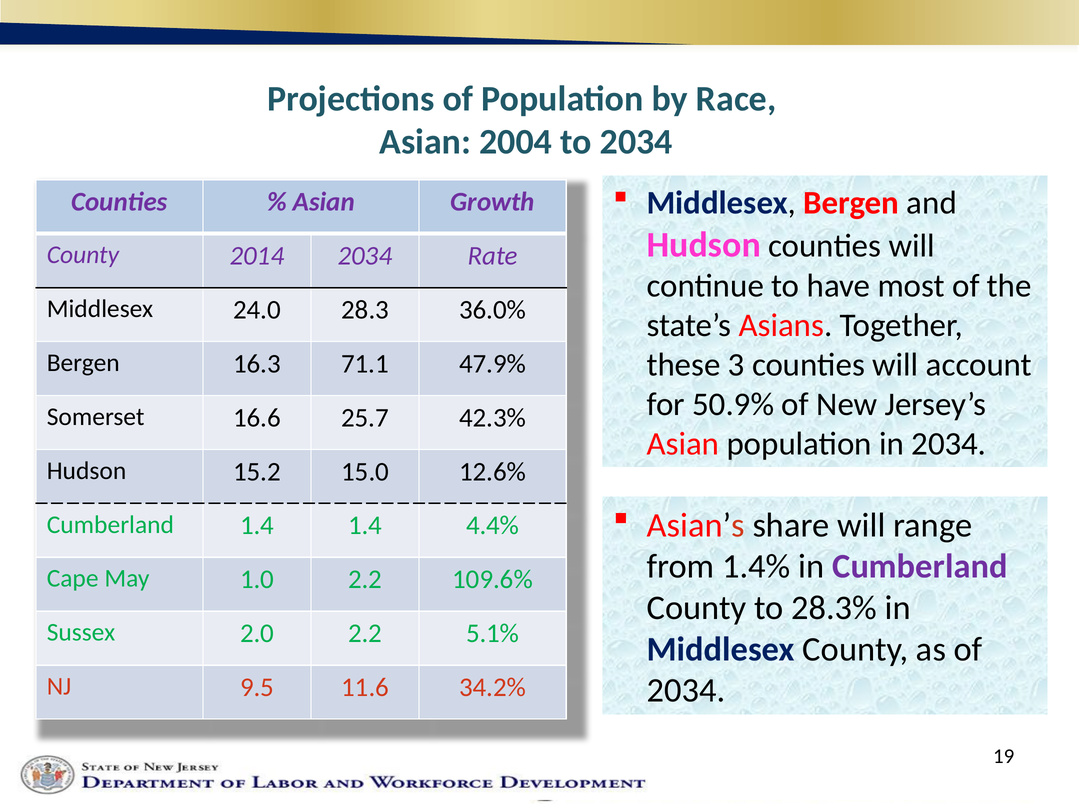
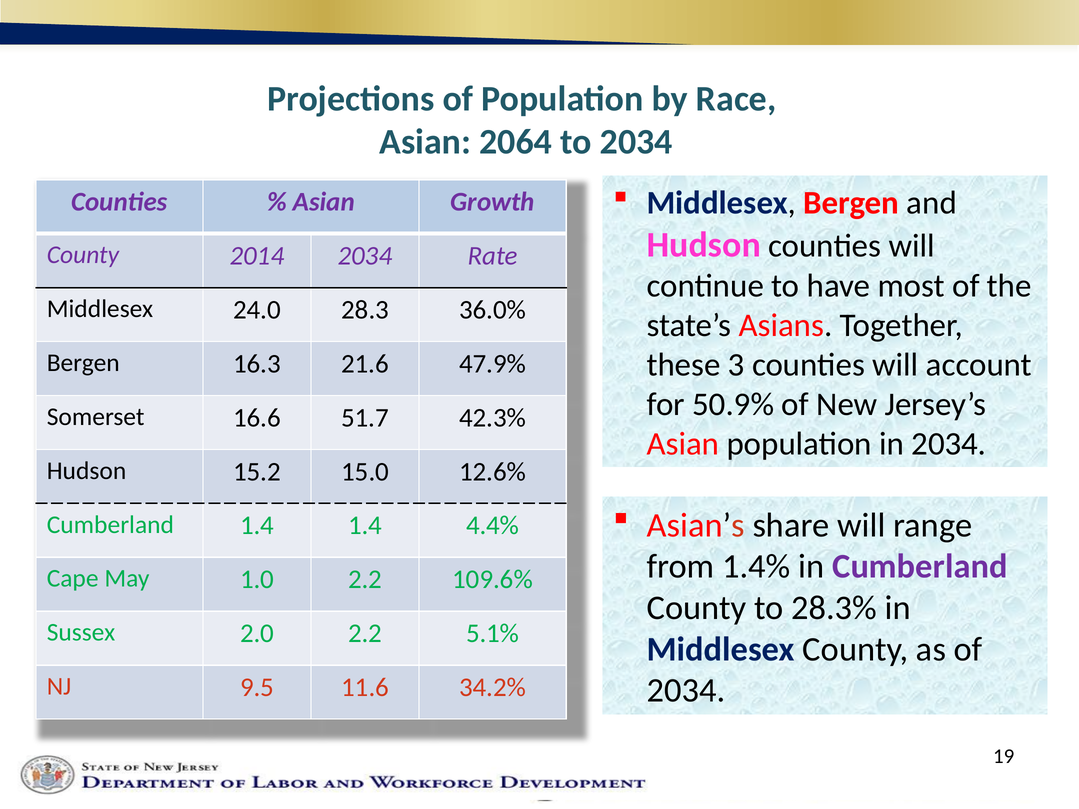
2004: 2004 -> 2064
71.1: 71.1 -> 21.6
25.7: 25.7 -> 51.7
